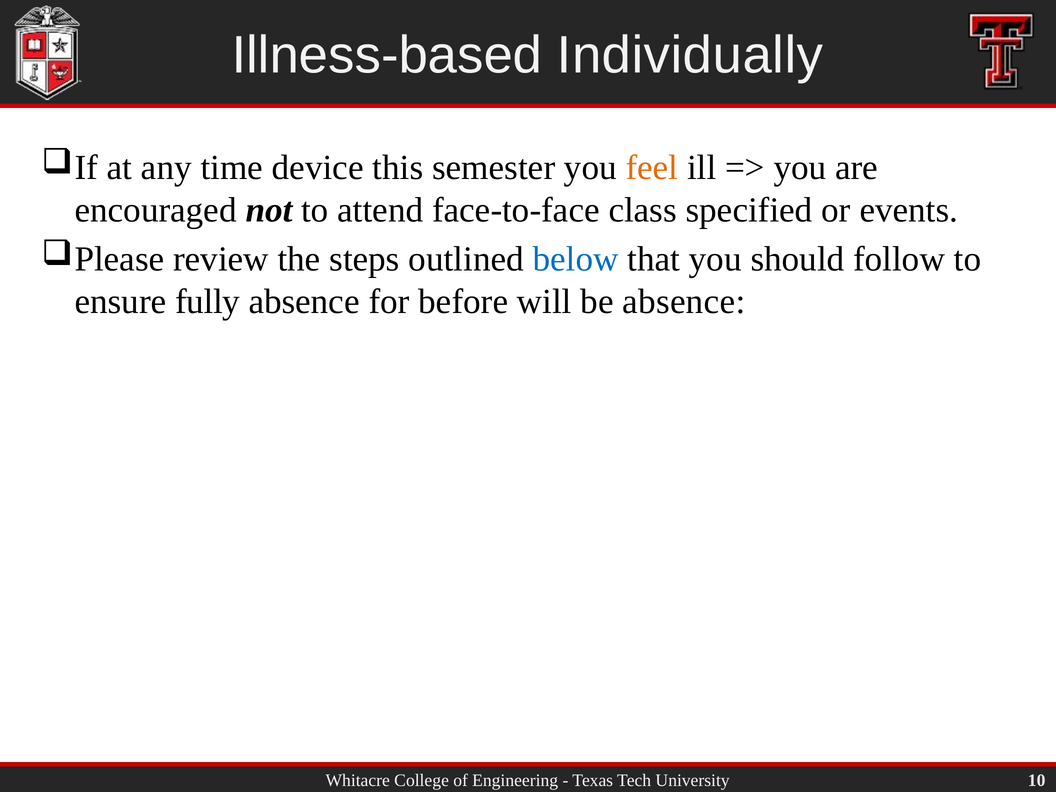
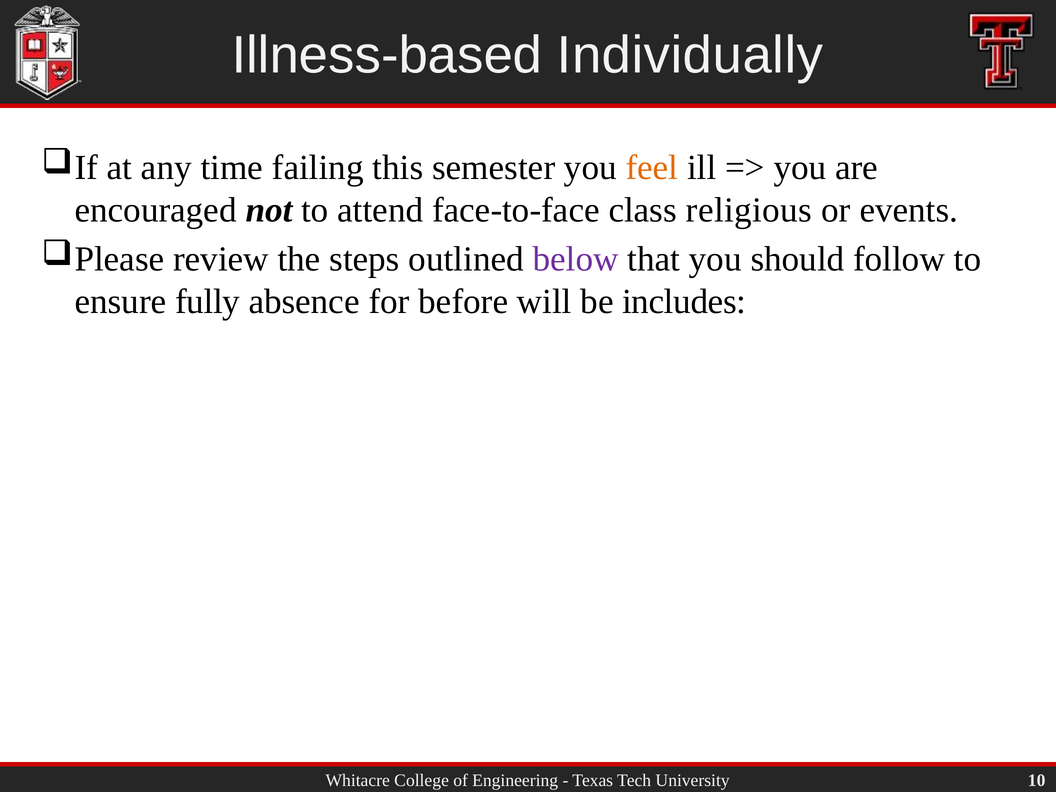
device: device -> failing
specified: specified -> religious
below colour: blue -> purple
be absence: absence -> includes
